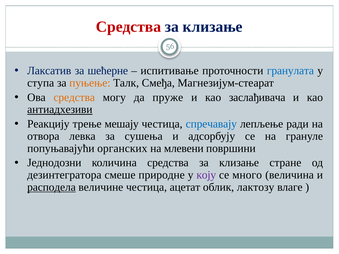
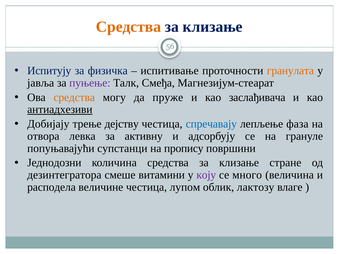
Средства at (129, 27) colour: red -> orange
Лаксатив: Лаксатив -> Испитују
шећерне: шећерне -> физичка
гранулата colour: blue -> orange
ступа: ступа -> јавља
пуњење colour: orange -> purple
Реакцију: Реакцију -> Добијају
мешају: мешају -> дејству
ради: ради -> фаза
сушења: сушења -> активну
органских: органских -> супстанци
млевени: млевени -> пропису
природне: природне -> витамини
расподела underline: present -> none
ацетат: ацетат -> лупом
